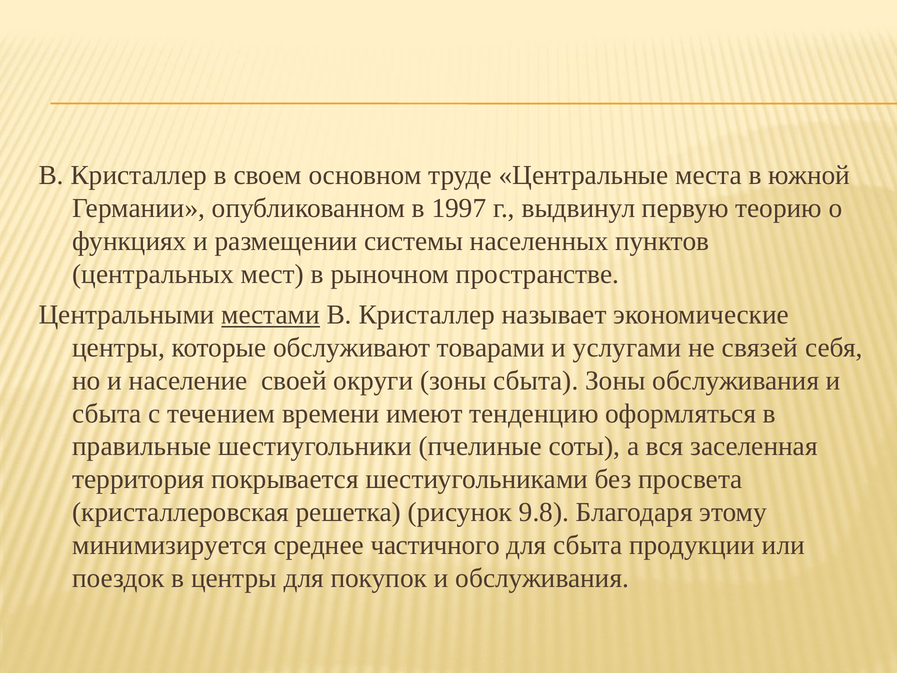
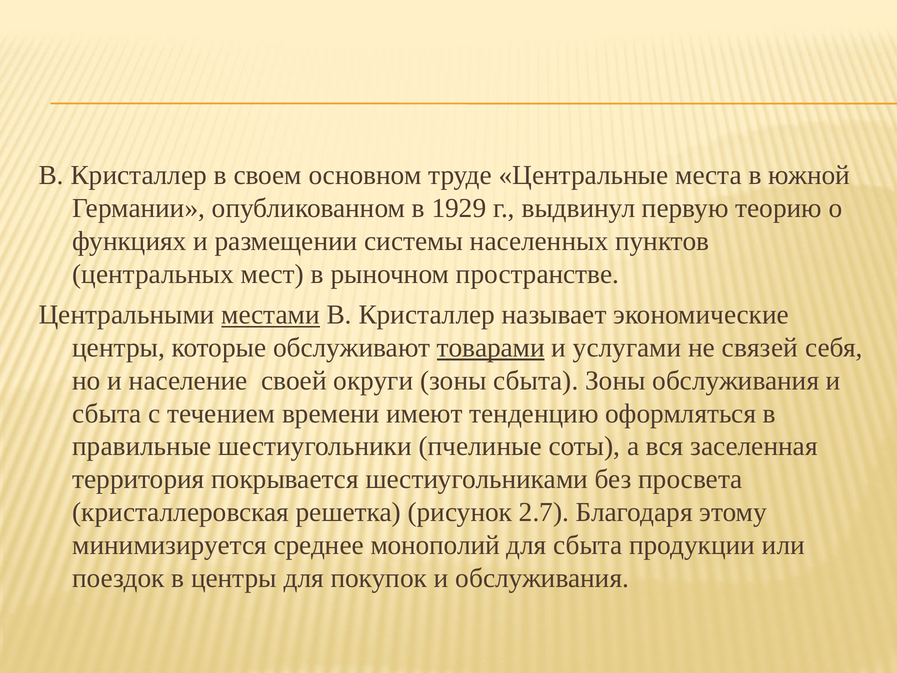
1997: 1997 -> 1929
товарами underline: none -> present
9.8: 9.8 -> 2.7
частичного: частичного -> монополий
